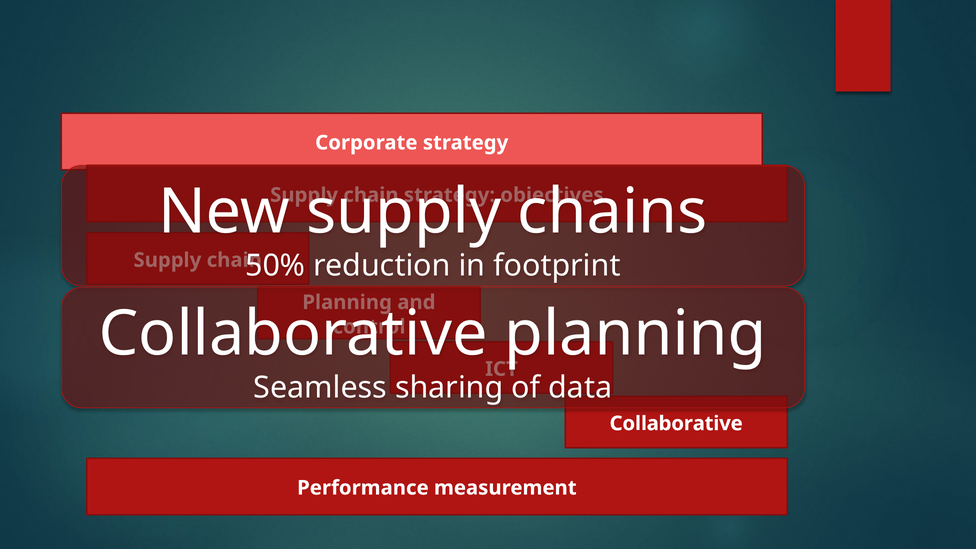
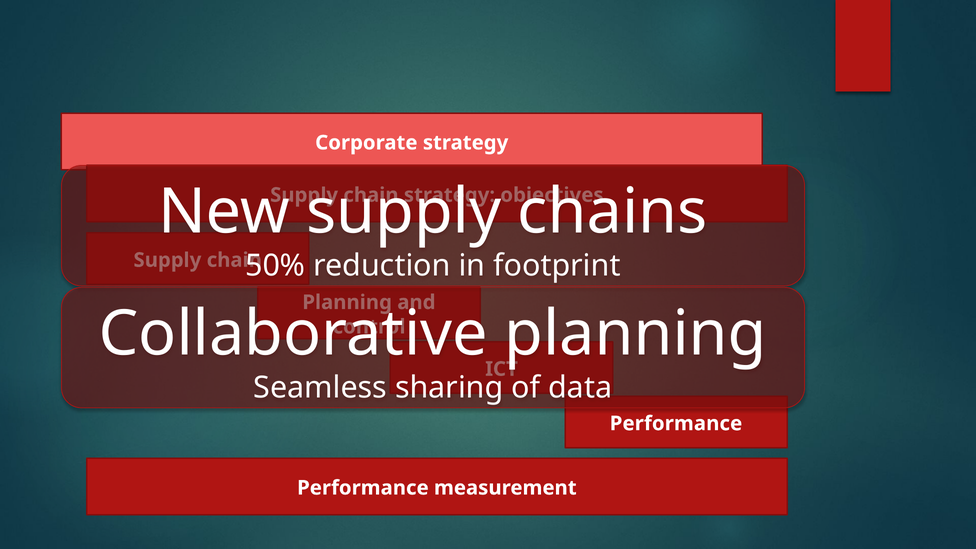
Collaborative at (676, 424): Collaborative -> Performance
